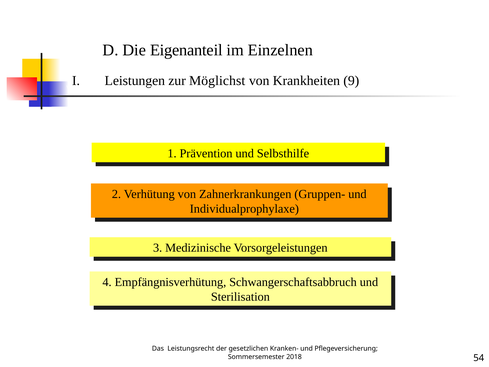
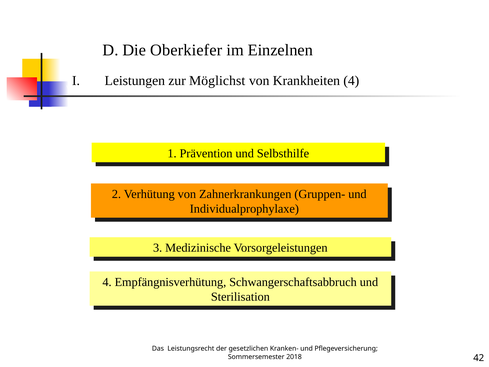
Eigenanteil: Eigenanteil -> Oberkiefer
Krankheiten 9: 9 -> 4
54: 54 -> 42
